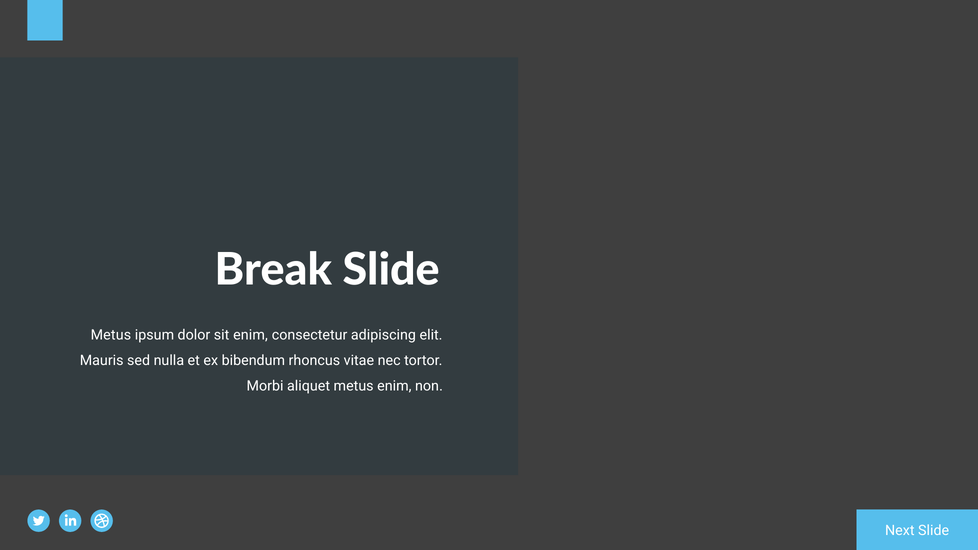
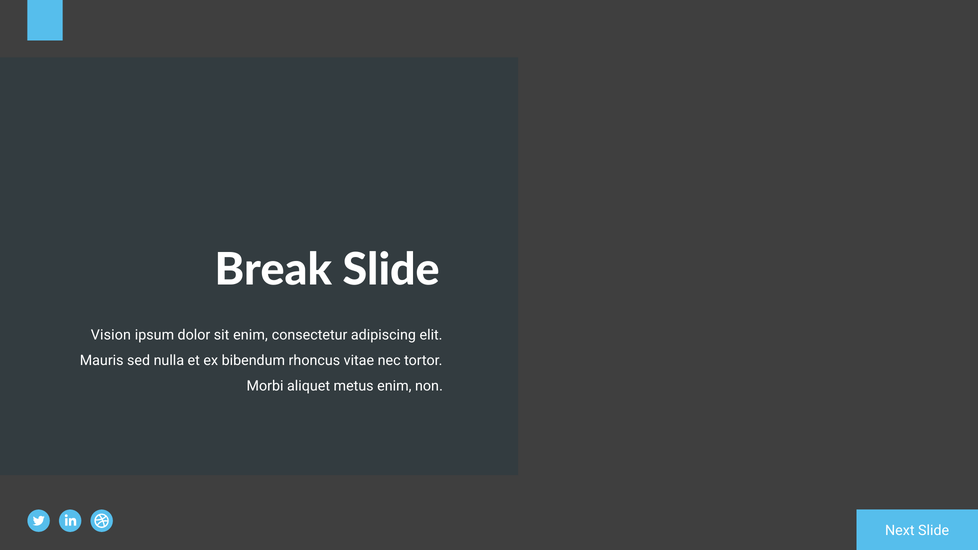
Metus at (111, 335): Metus -> Vision
